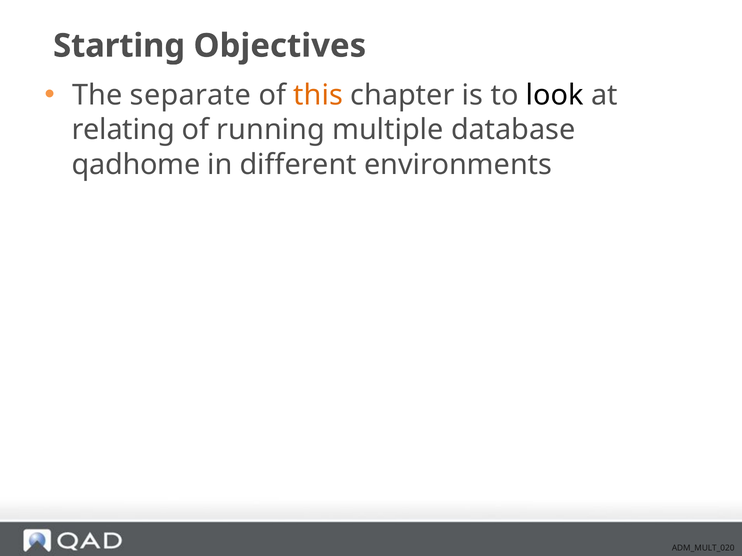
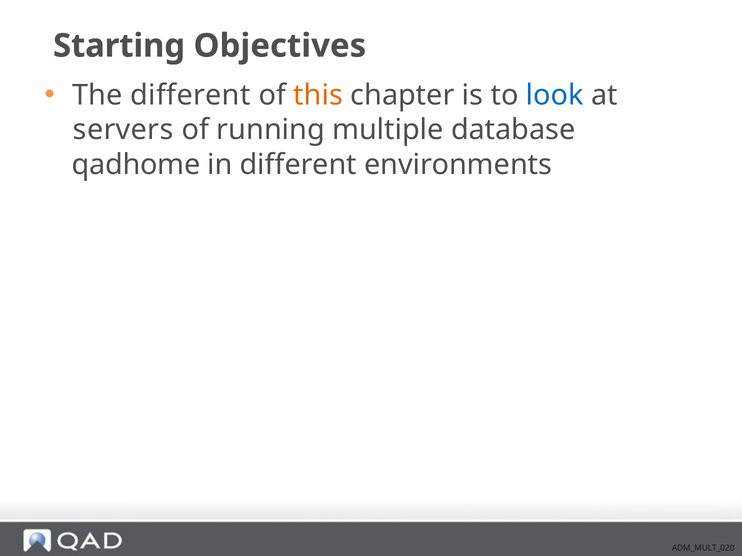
The separate: separate -> different
look colour: black -> blue
relating: relating -> servers
